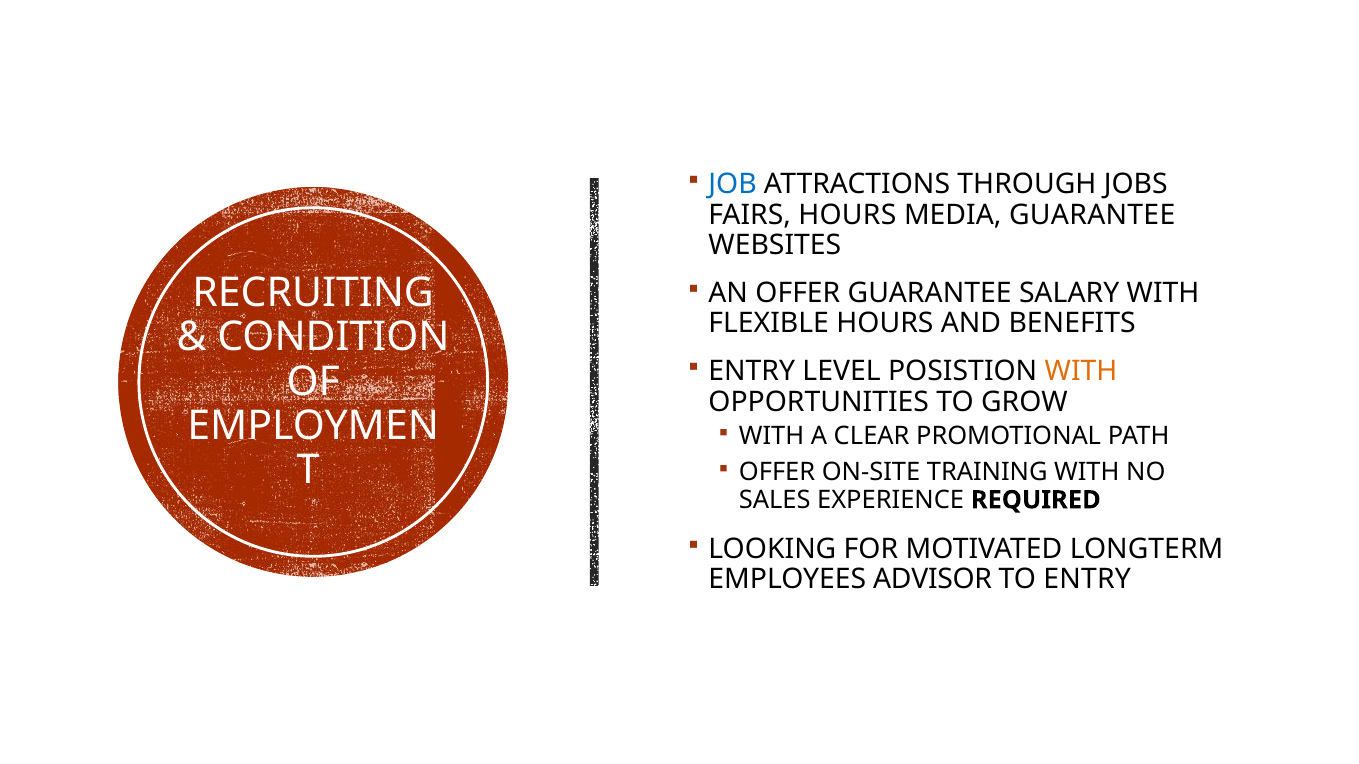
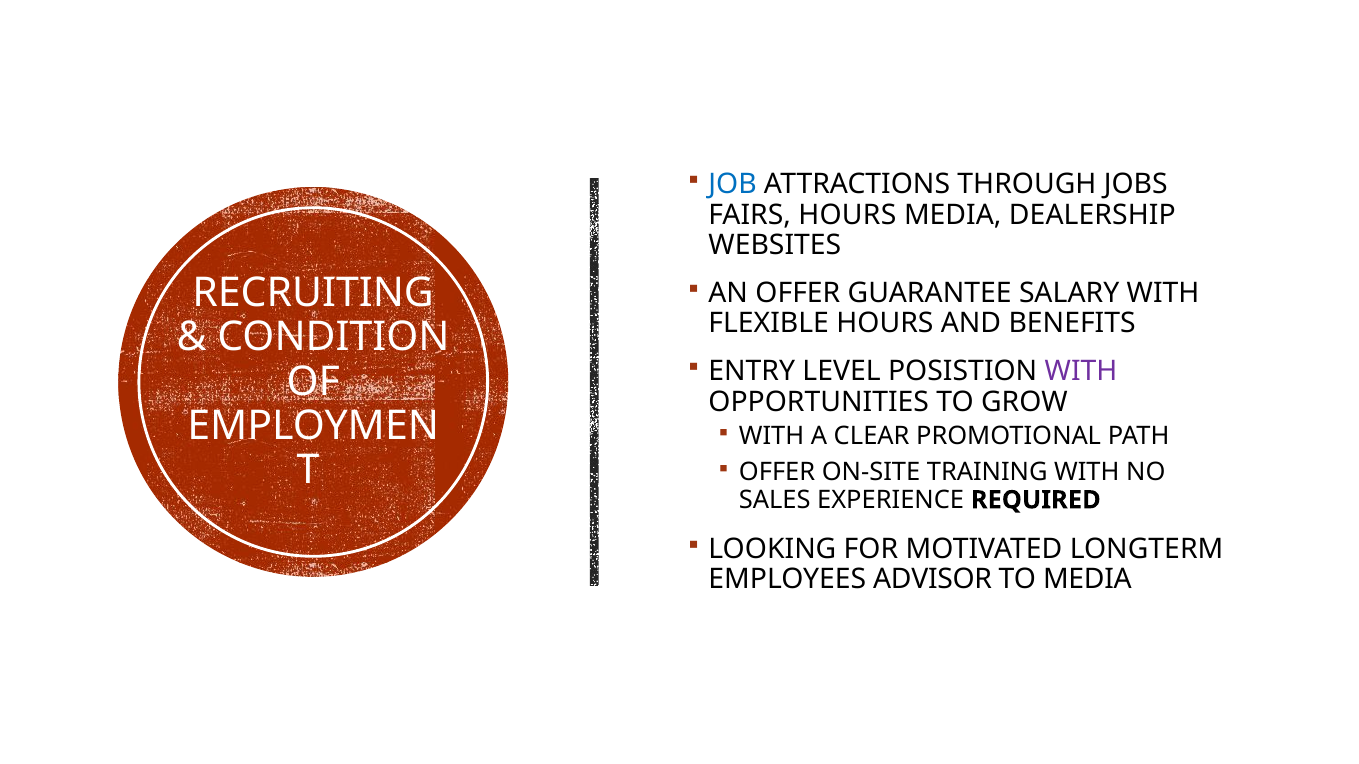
MEDIA GUARANTEE: GUARANTEE -> DEALERSHIP
WITH at (1081, 371) colour: orange -> purple
TO ENTRY: ENTRY -> MEDIA
